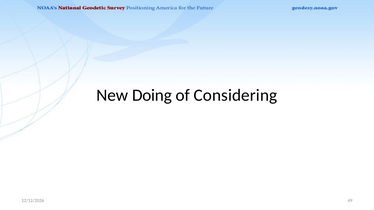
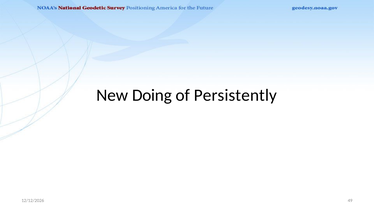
Considering: Considering -> Persistently
